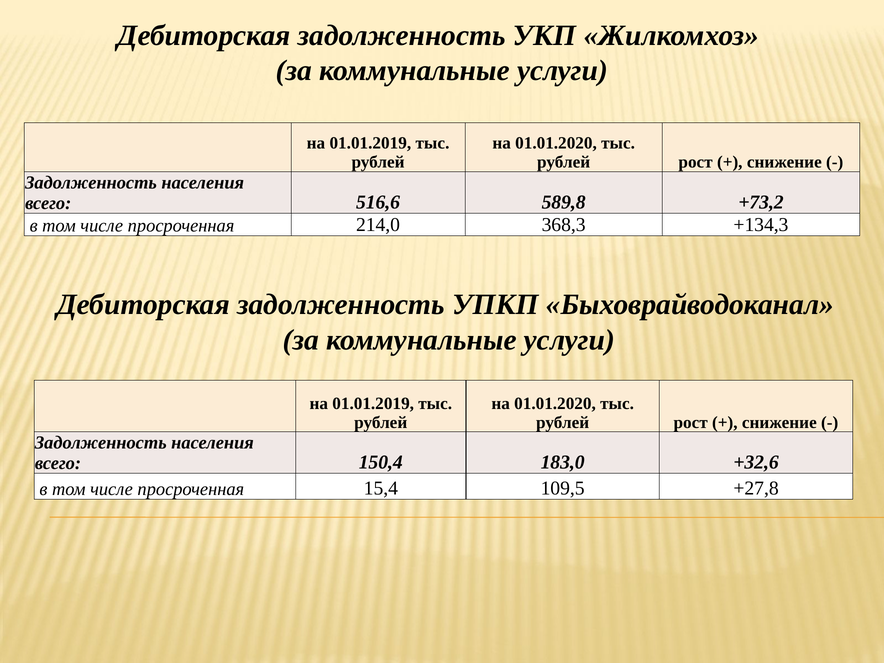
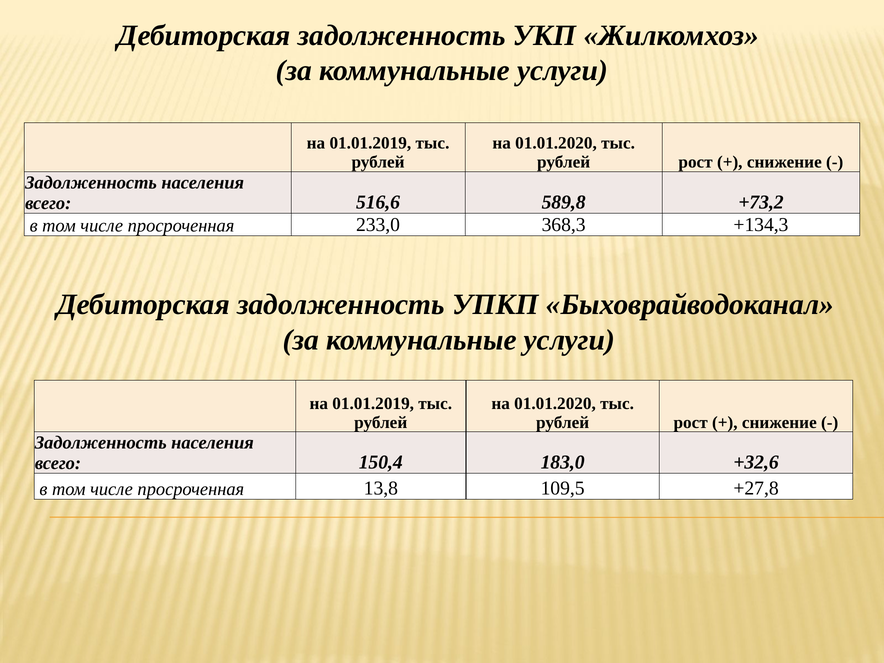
214,0: 214,0 -> 233,0
15,4: 15,4 -> 13,8
